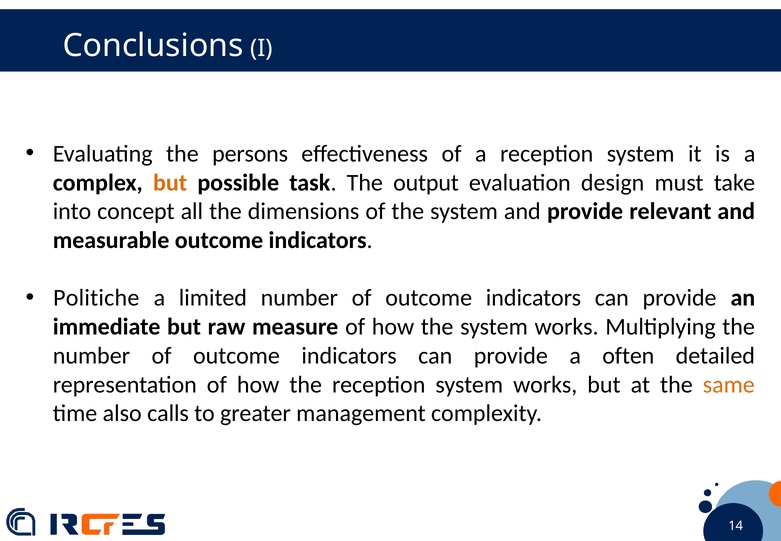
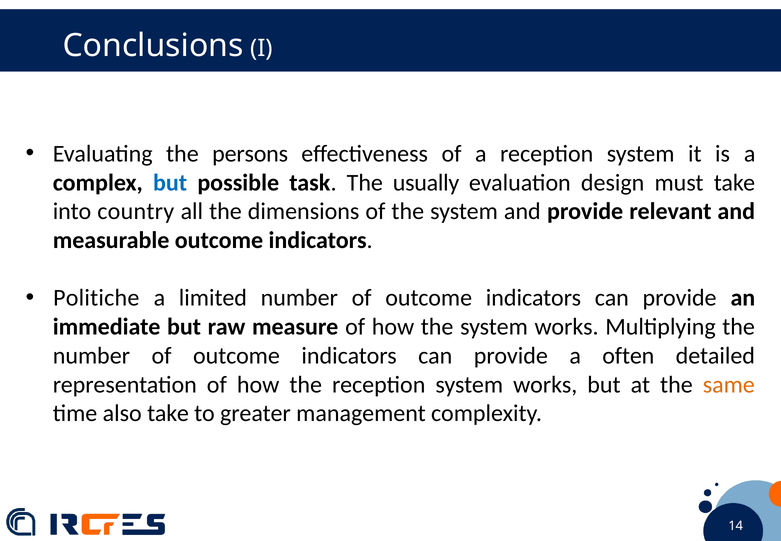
but at (170, 183) colour: orange -> blue
output: output -> usually
concept: concept -> country
also calls: calls -> take
